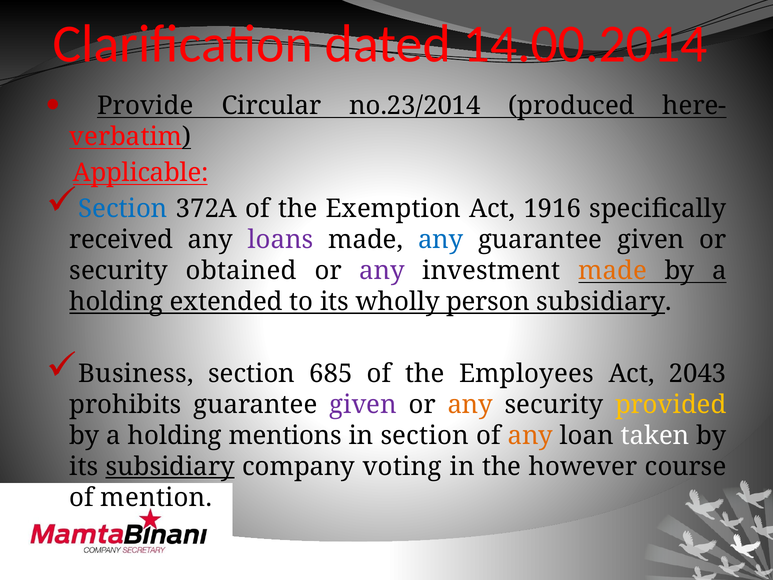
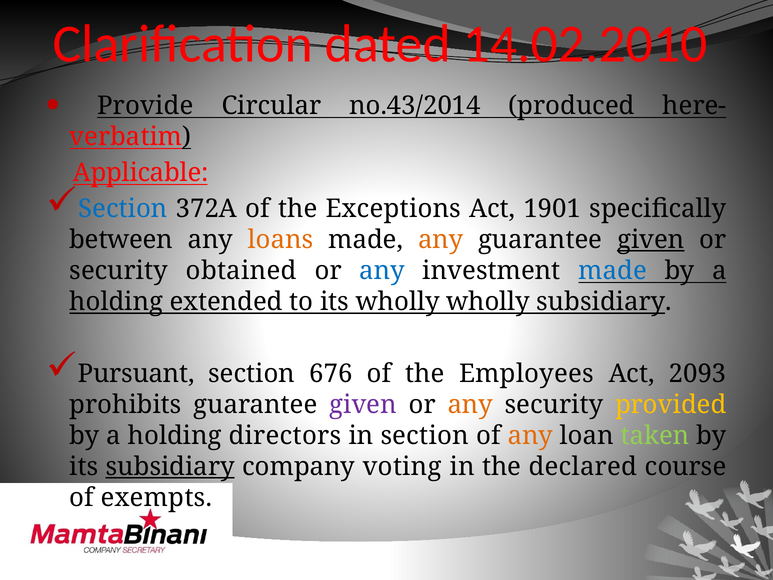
14.00.2014: 14.00.2014 -> 14.02.2010
no.23/2014: no.23/2014 -> no.43/2014
Exemption: Exemption -> Exceptions
1916: 1916 -> 1901
received: received -> between
loans colour: purple -> orange
any at (441, 240) colour: blue -> orange
given at (651, 240) underline: none -> present
any at (382, 271) colour: purple -> blue
made at (613, 271) colour: orange -> blue
wholly person: person -> wholly
Business: Business -> Pursuant
685: 685 -> 676
2043: 2043 -> 2093
mentions: mentions -> directors
taken colour: white -> light green
however: however -> declared
mention: mention -> exempts
